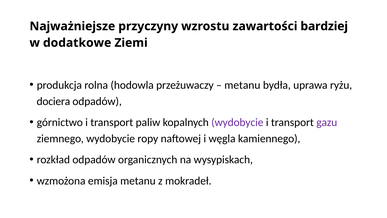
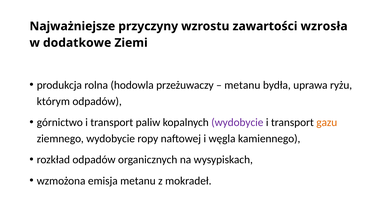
bardziej: bardziej -> wzrosła
dociera: dociera -> którym
gazu colour: purple -> orange
